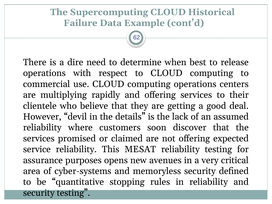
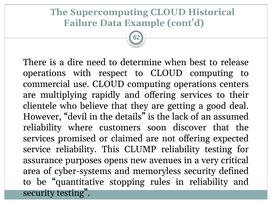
MESAT: MESAT -> CLUMP
